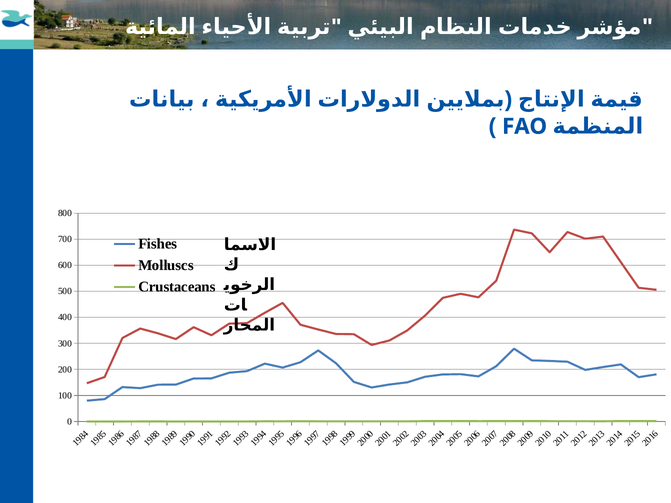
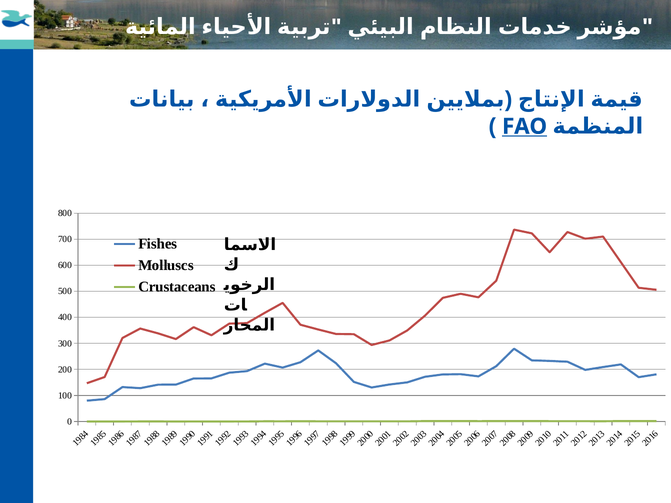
FAO underline: none -> present
